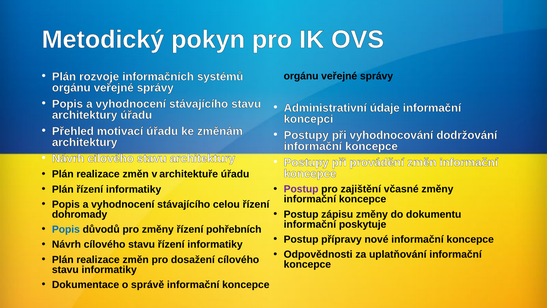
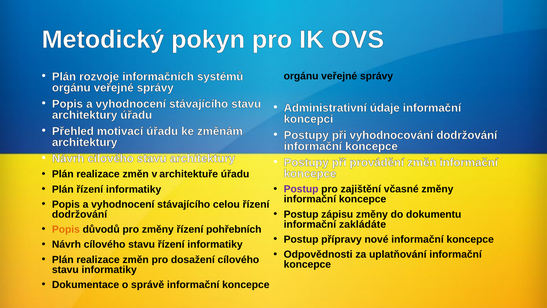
dohromady at (80, 214): dohromady -> dodržování
poskytuje: poskytuje -> zakládáte
Popis at (66, 229) colour: blue -> orange
